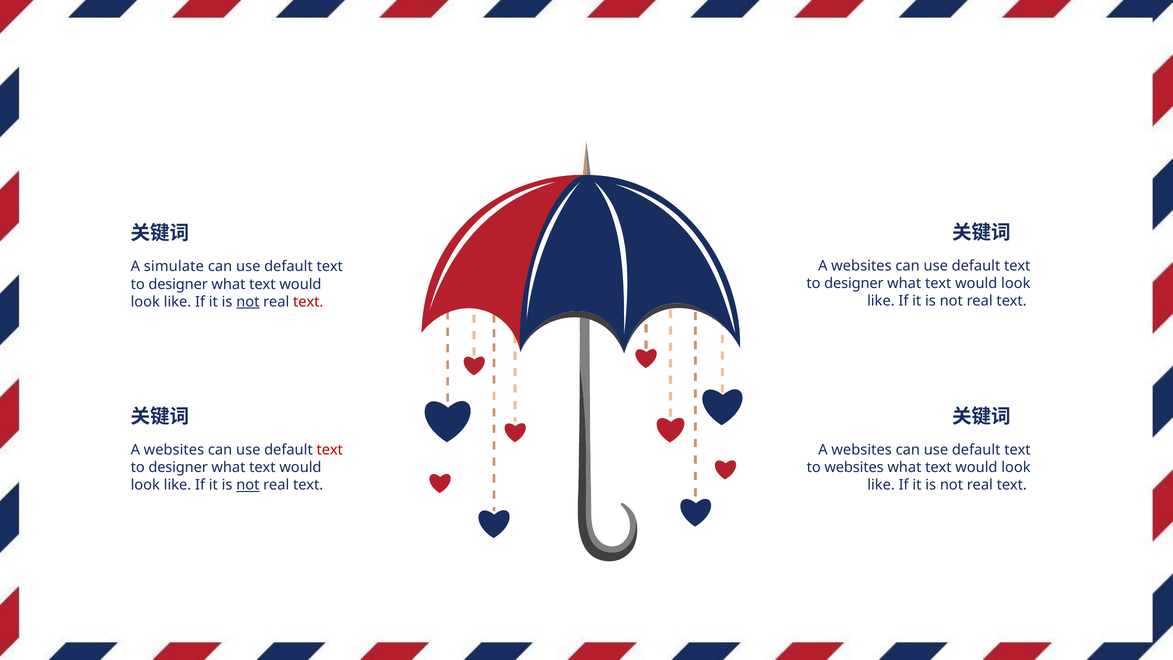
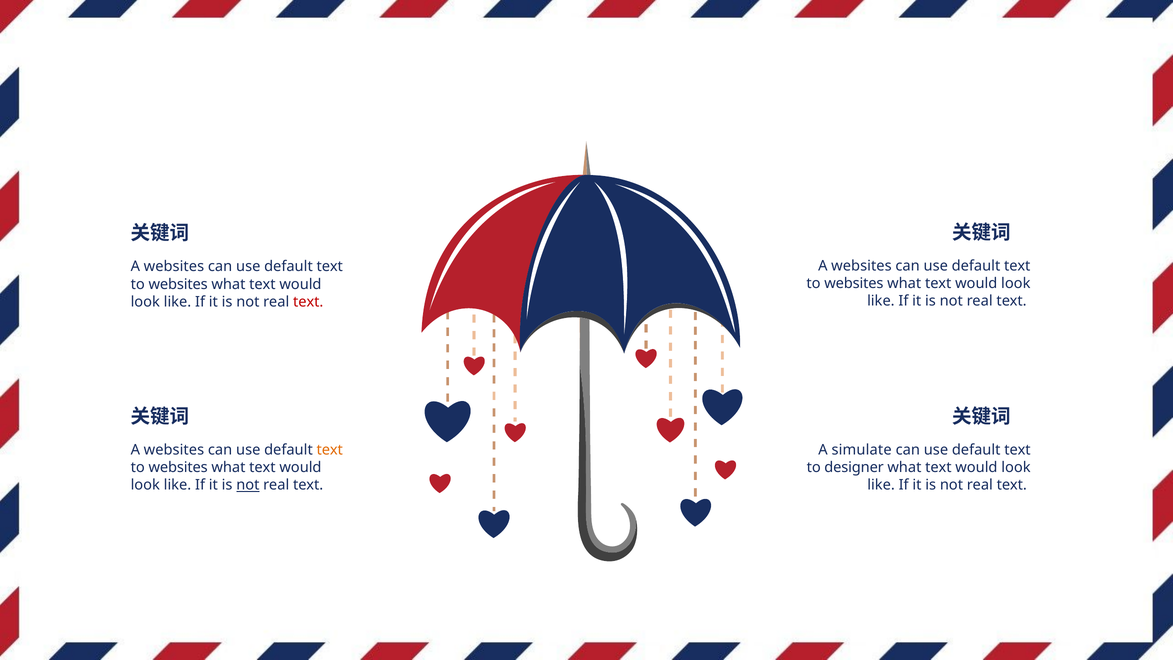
simulate at (174, 267): simulate -> websites
designer at (854, 283): designer -> websites
designer at (178, 284): designer -> websites
not at (248, 302) underline: present -> none
text at (330, 450) colour: red -> orange
websites at (862, 450): websites -> simulate
designer at (178, 467): designer -> websites
to websites: websites -> designer
